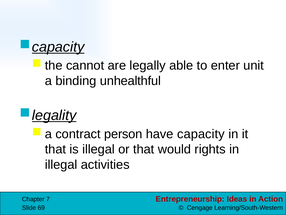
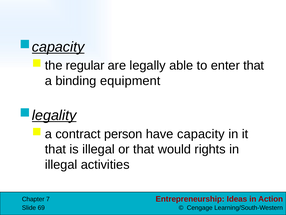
cannot: cannot -> regular
enter unit: unit -> that
unhealthful: unhealthful -> equipment
